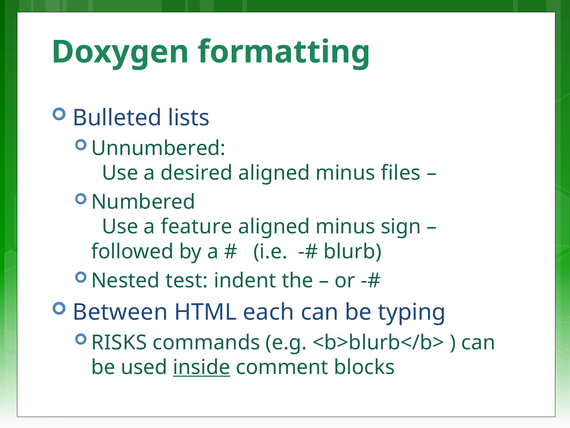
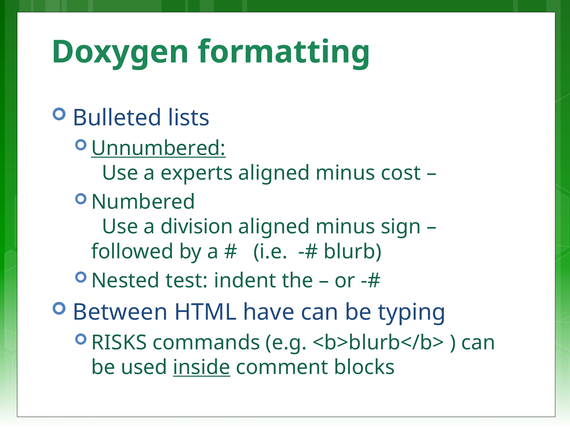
Unnumbered underline: none -> present
desired: desired -> experts
files: files -> cost
feature: feature -> division
each: each -> have
